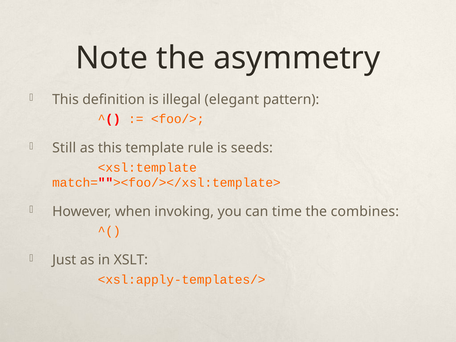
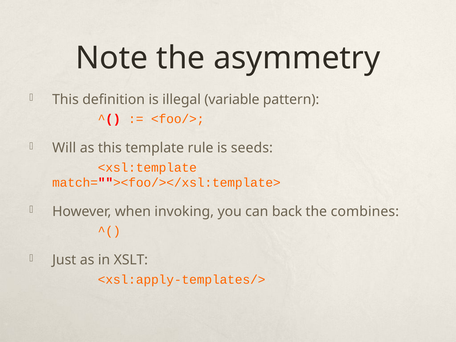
elegant: elegant -> variable
Still: Still -> Will
time: time -> back
